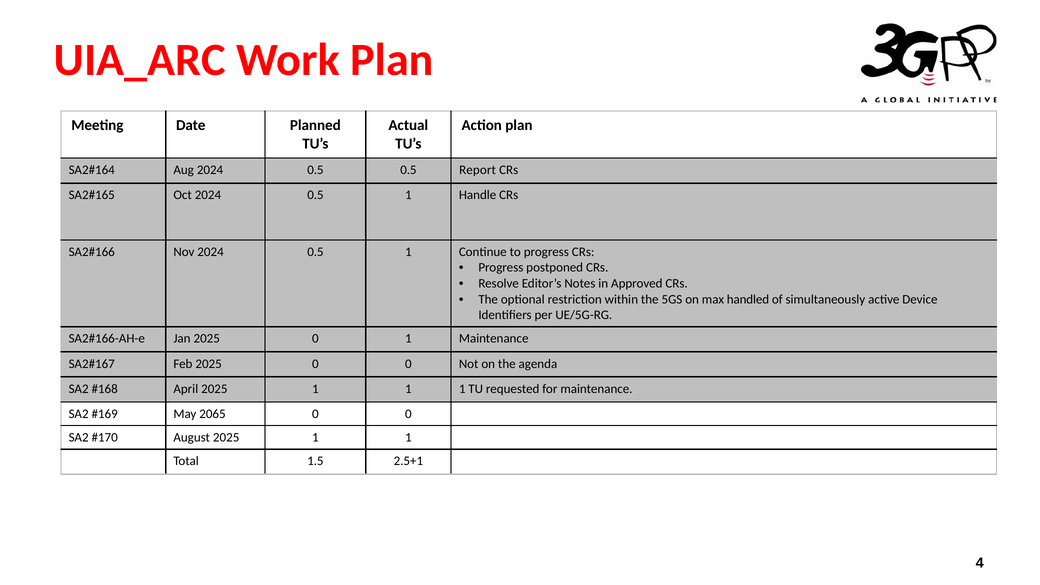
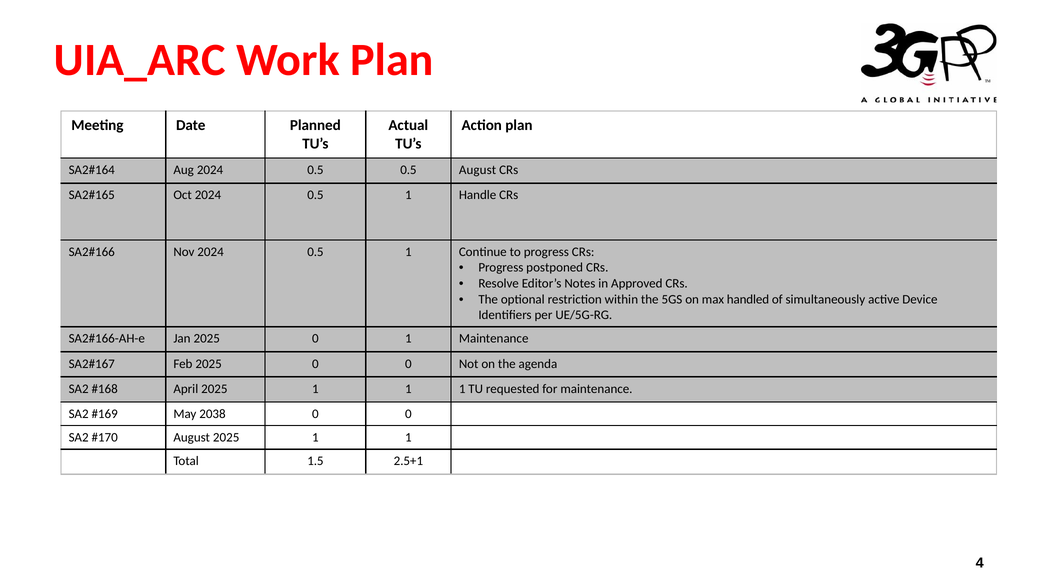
0.5 Report: Report -> August
2065: 2065 -> 2038
